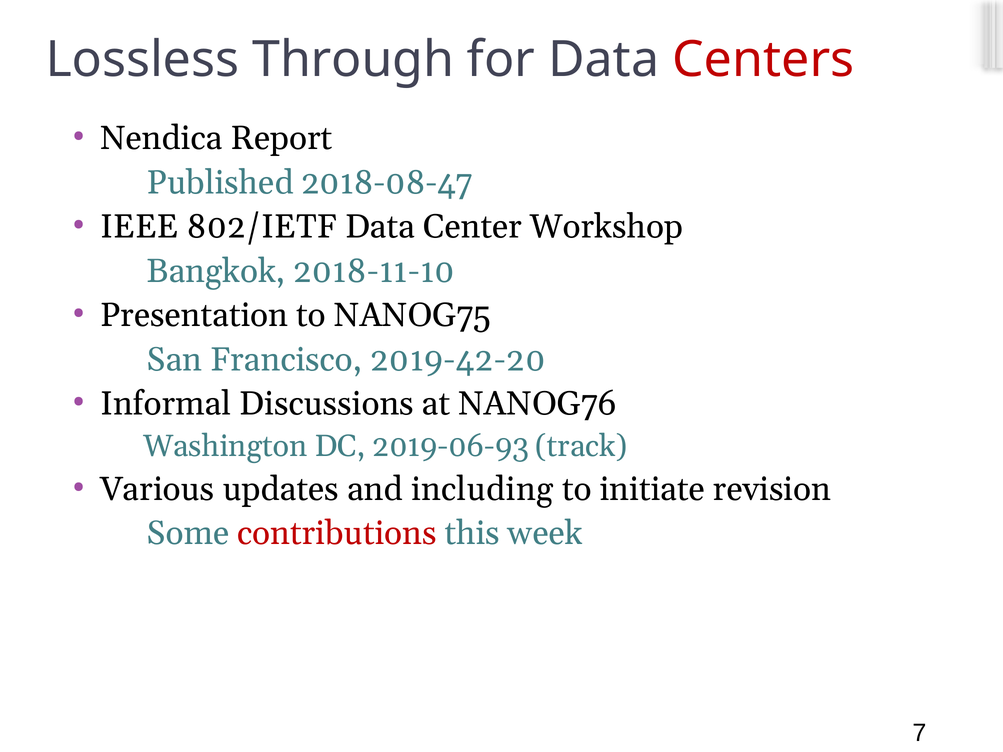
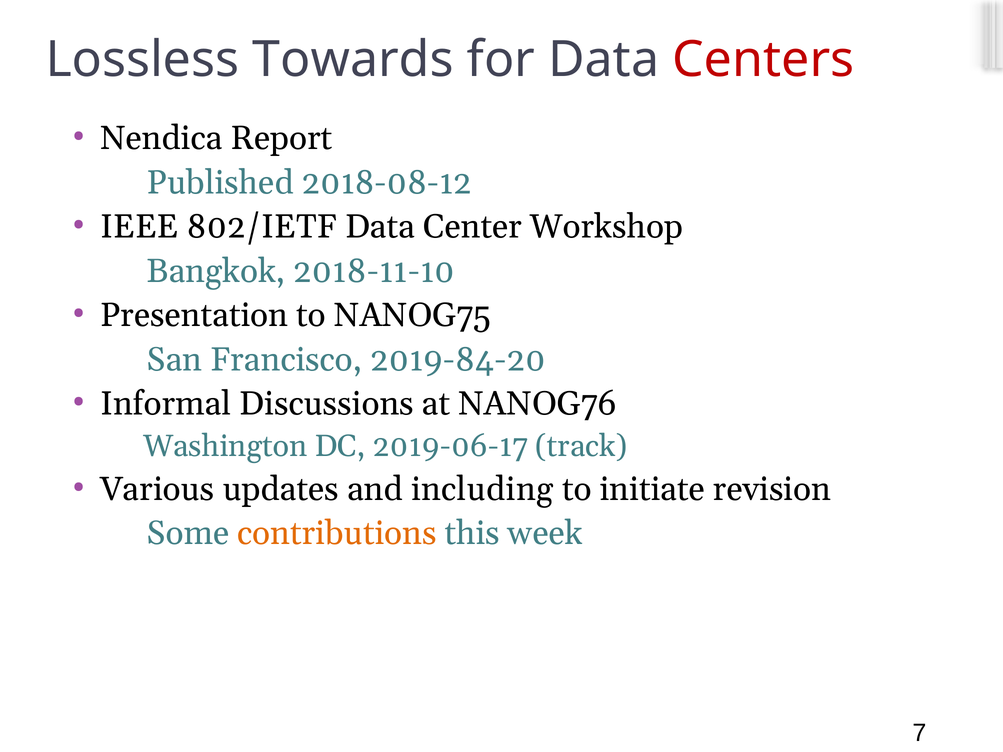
Through: Through -> Towards
2018-08-47: 2018-08-47 -> 2018-08-12
2019-42-20: 2019-42-20 -> 2019-84-20
2019-06-93: 2019-06-93 -> 2019-06-17
contributions colour: red -> orange
